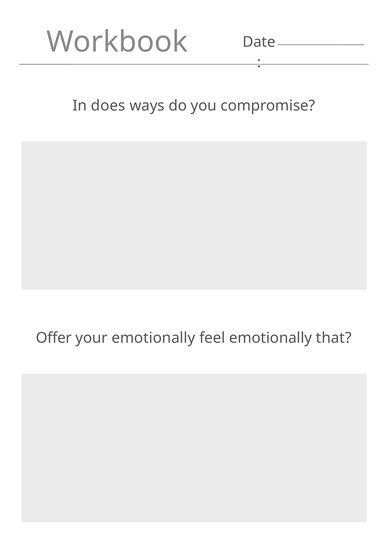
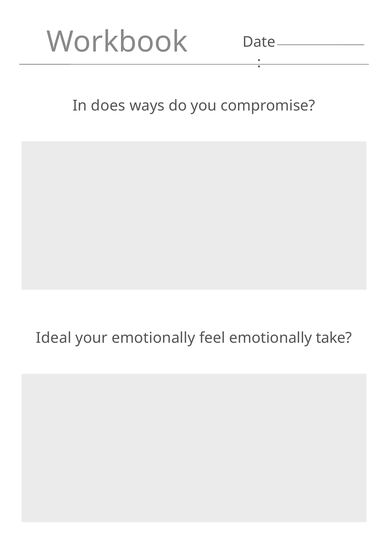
Offer: Offer -> Ideal
that: that -> take
